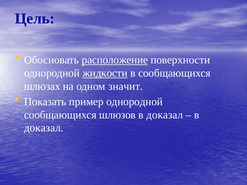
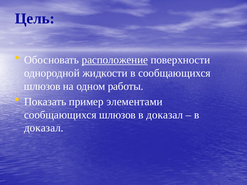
жидкости underline: present -> none
шлюзах at (42, 86): шлюзах -> шлюзов
значит: значит -> работы
пример однородной: однородной -> элементами
